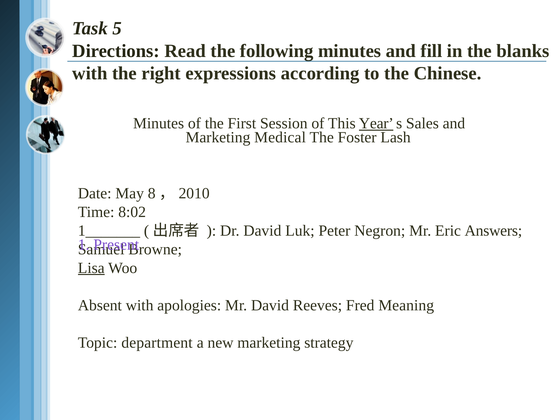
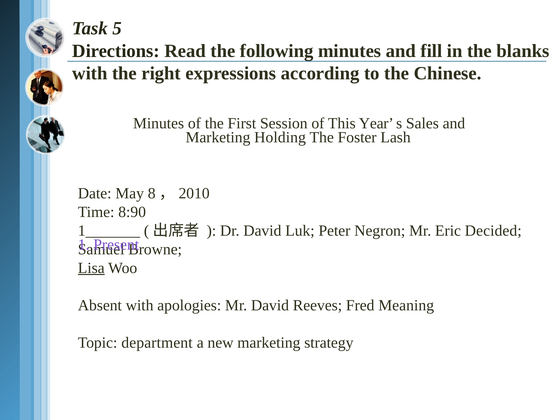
Year underline: present -> none
Medical: Medical -> Holding
8:02: 8:02 -> 8:90
Answers: Answers -> Decided
